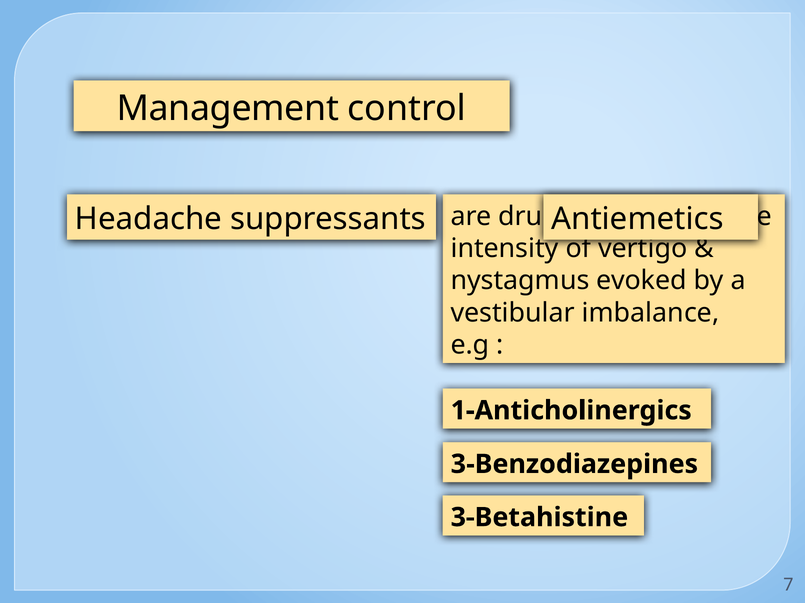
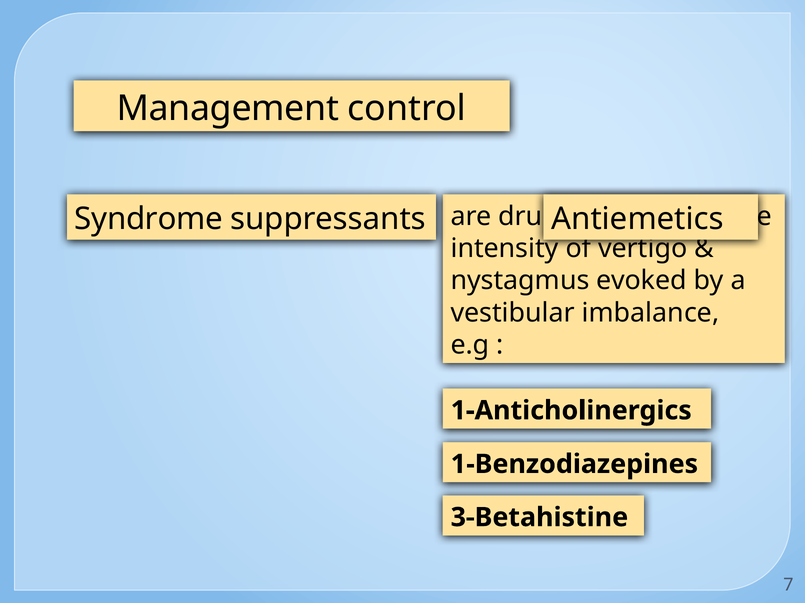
Headache: Headache -> Syndrome
3-Benzodiazepines: 3-Benzodiazepines -> 1-Benzodiazepines
